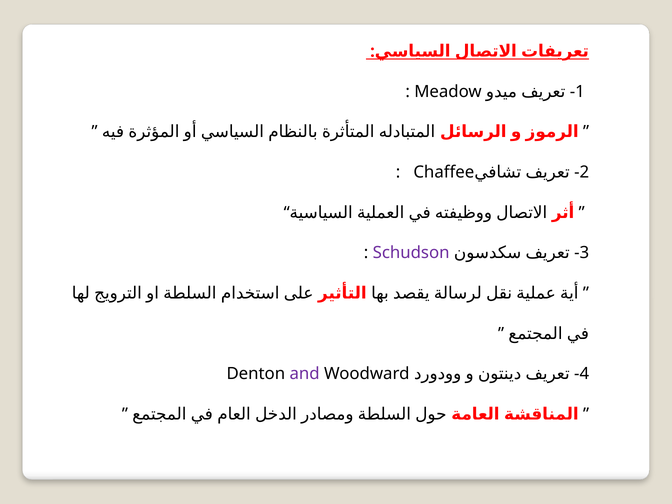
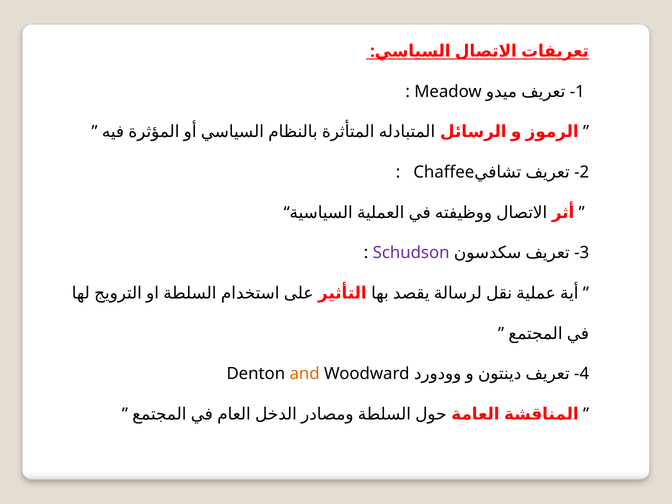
and colour: purple -> orange
